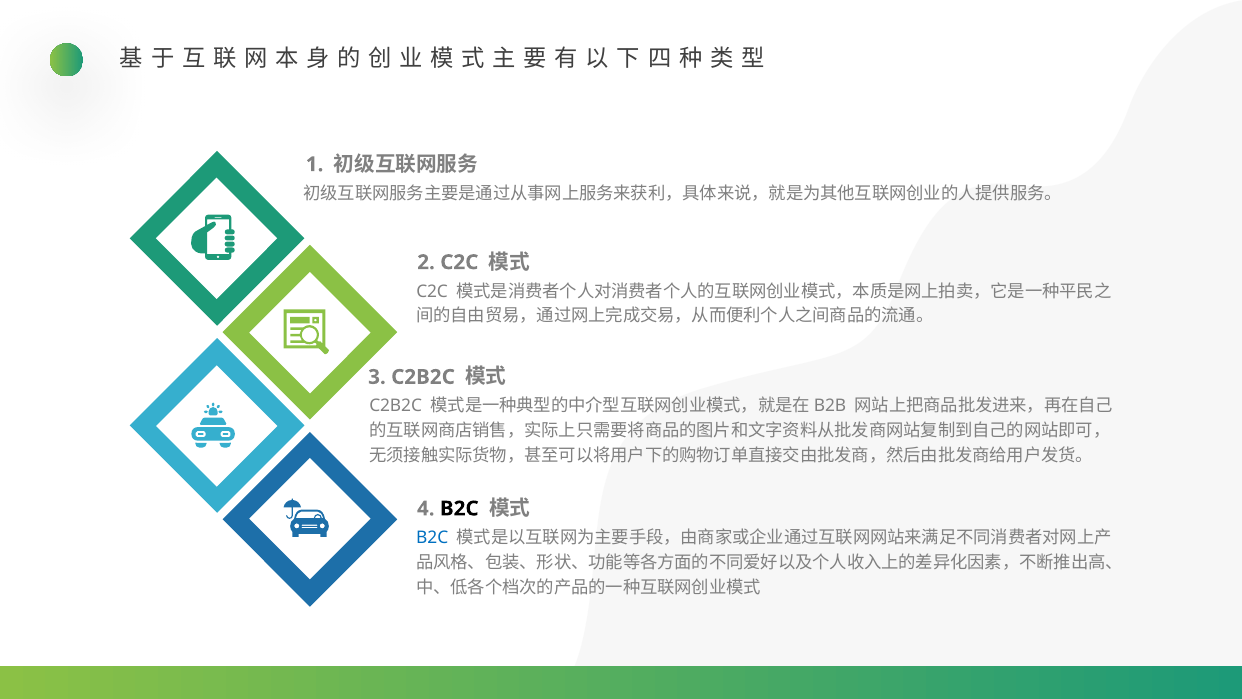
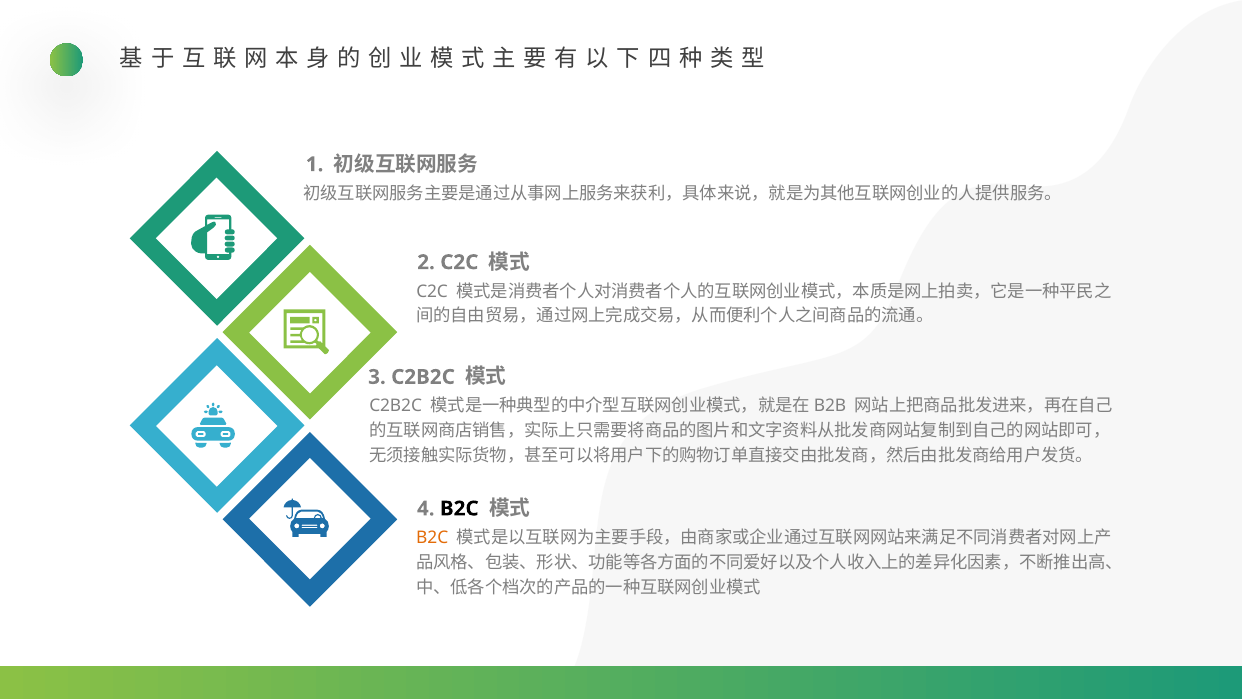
B2C at (432, 537) colour: blue -> orange
